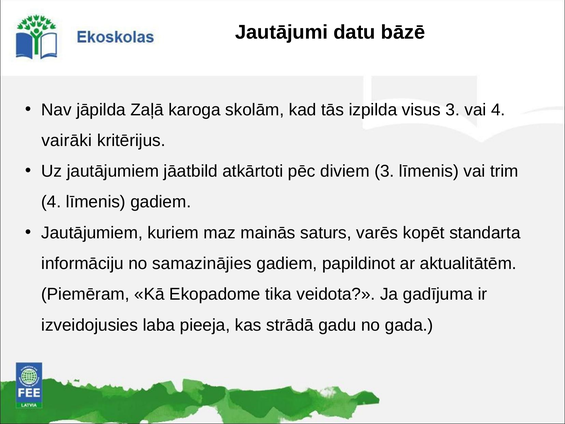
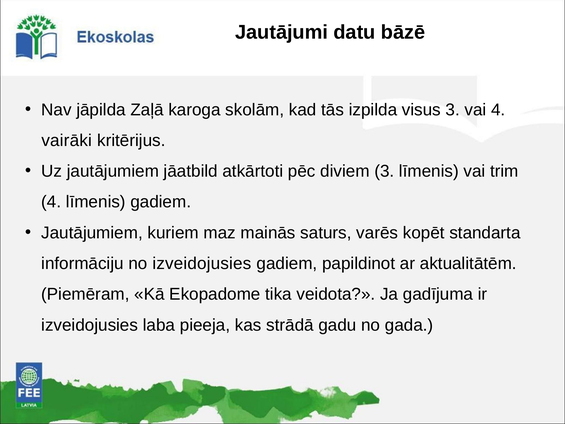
no samazinājies: samazinājies -> izveidojusies
